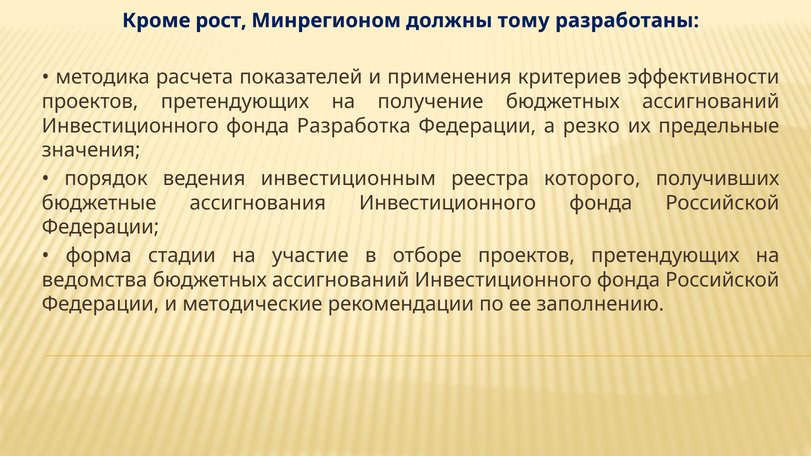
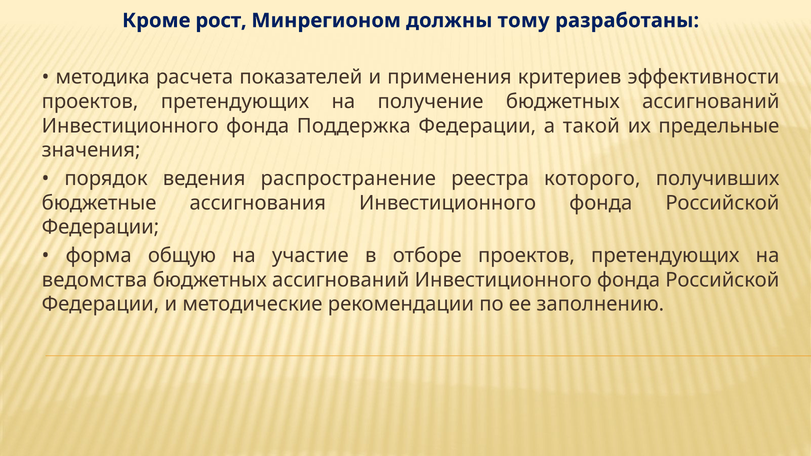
Разработка: Разработка -> Поддержка
резко: резко -> такой
инвестиционным: инвестиционным -> распространение
стадии: стадии -> общую
